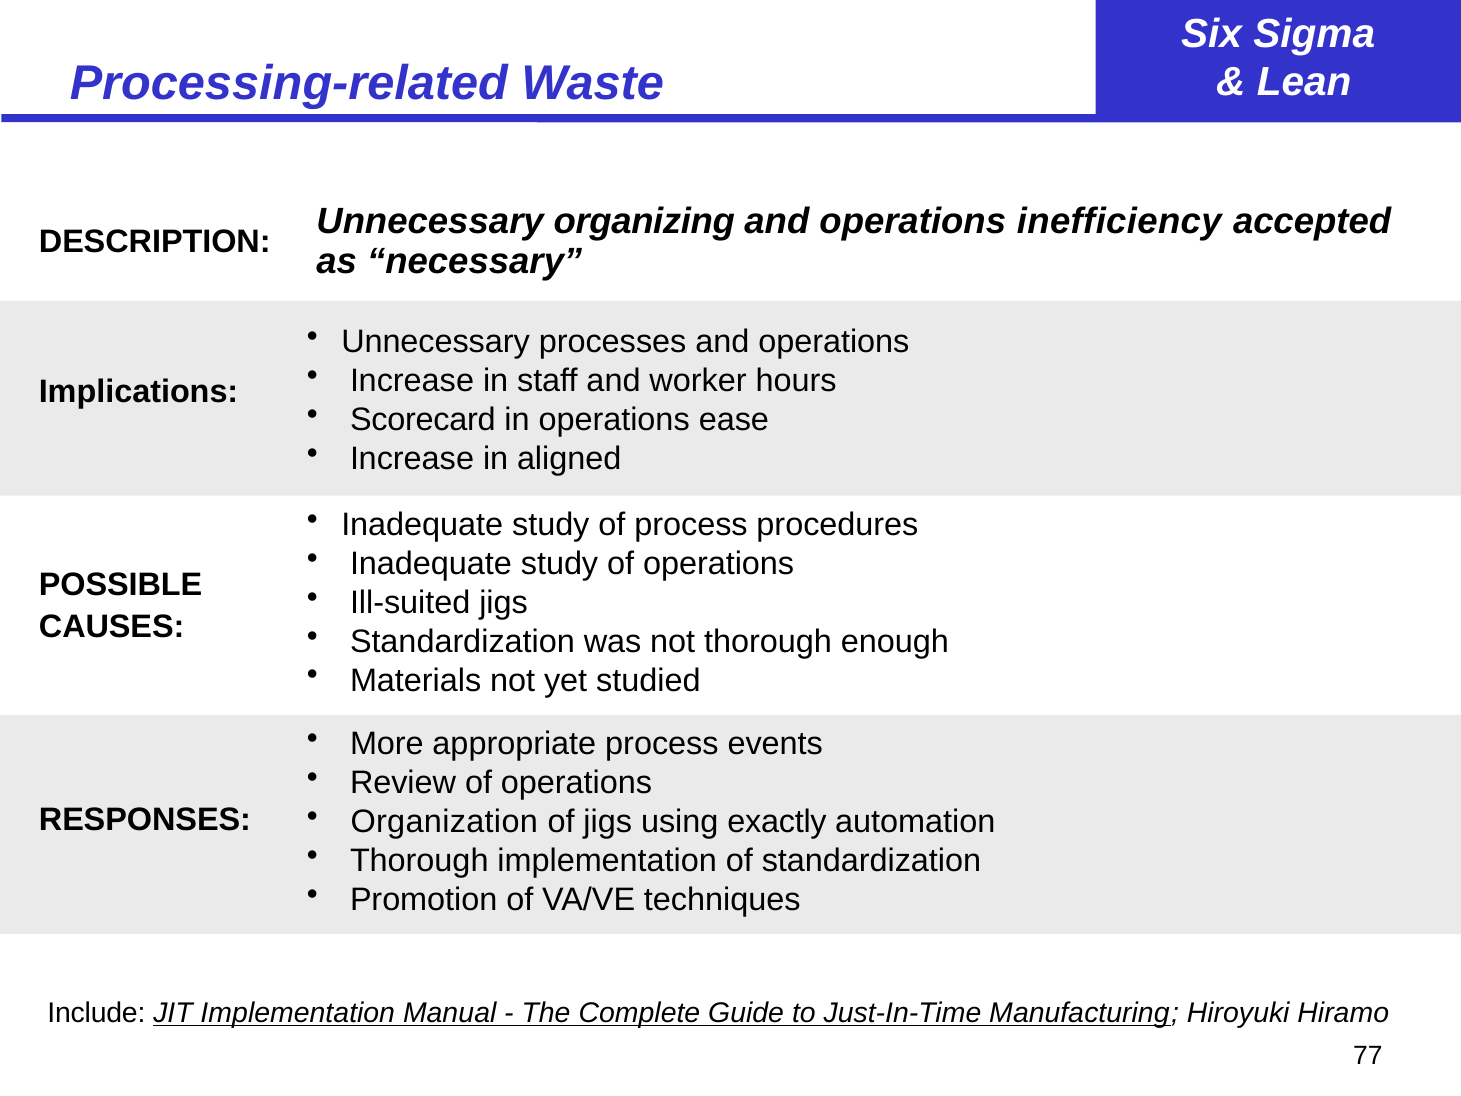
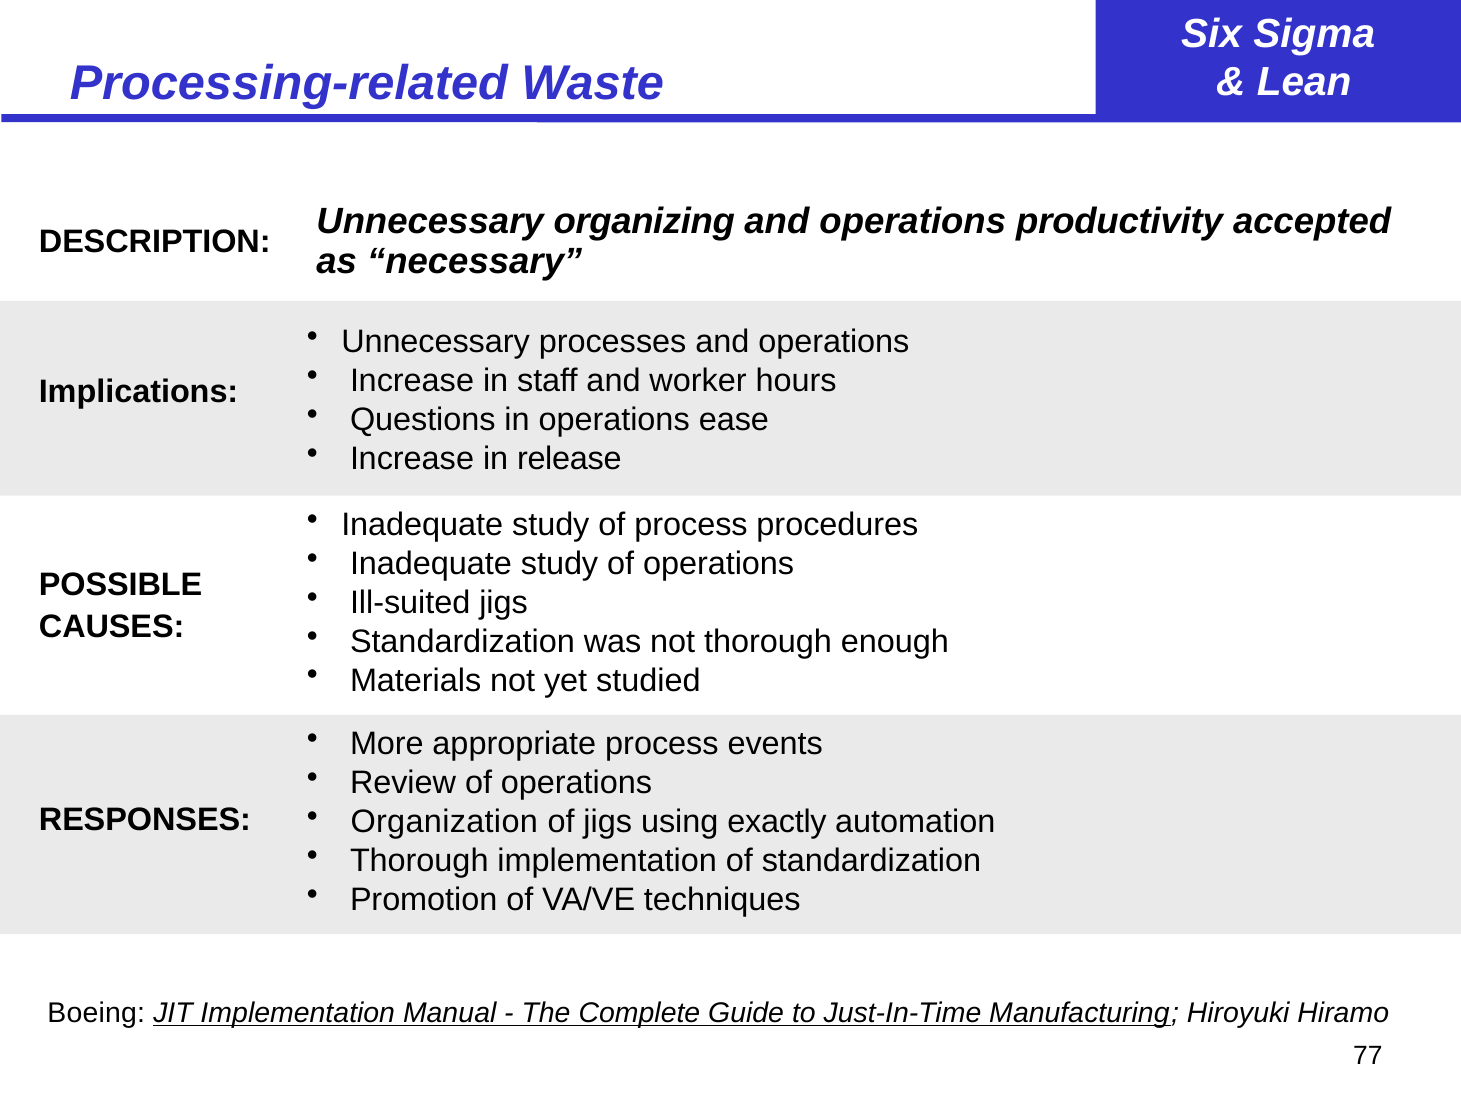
inefficiency: inefficiency -> productivity
Scorecard: Scorecard -> Questions
aligned: aligned -> release
Include: Include -> Boeing
